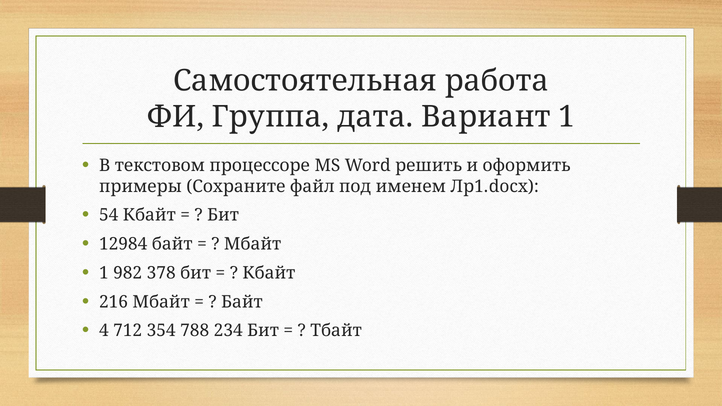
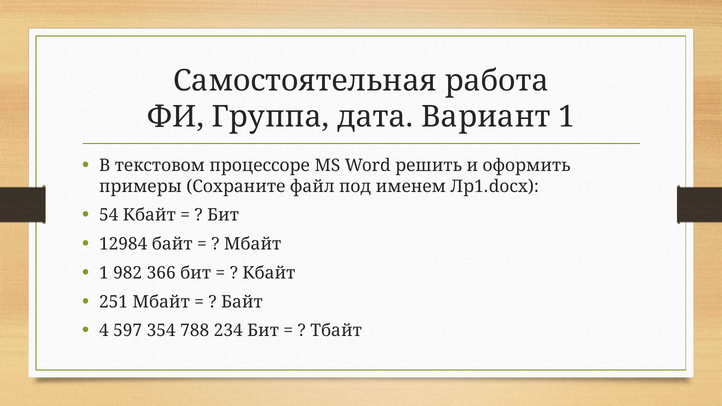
378: 378 -> 366
216: 216 -> 251
712: 712 -> 597
